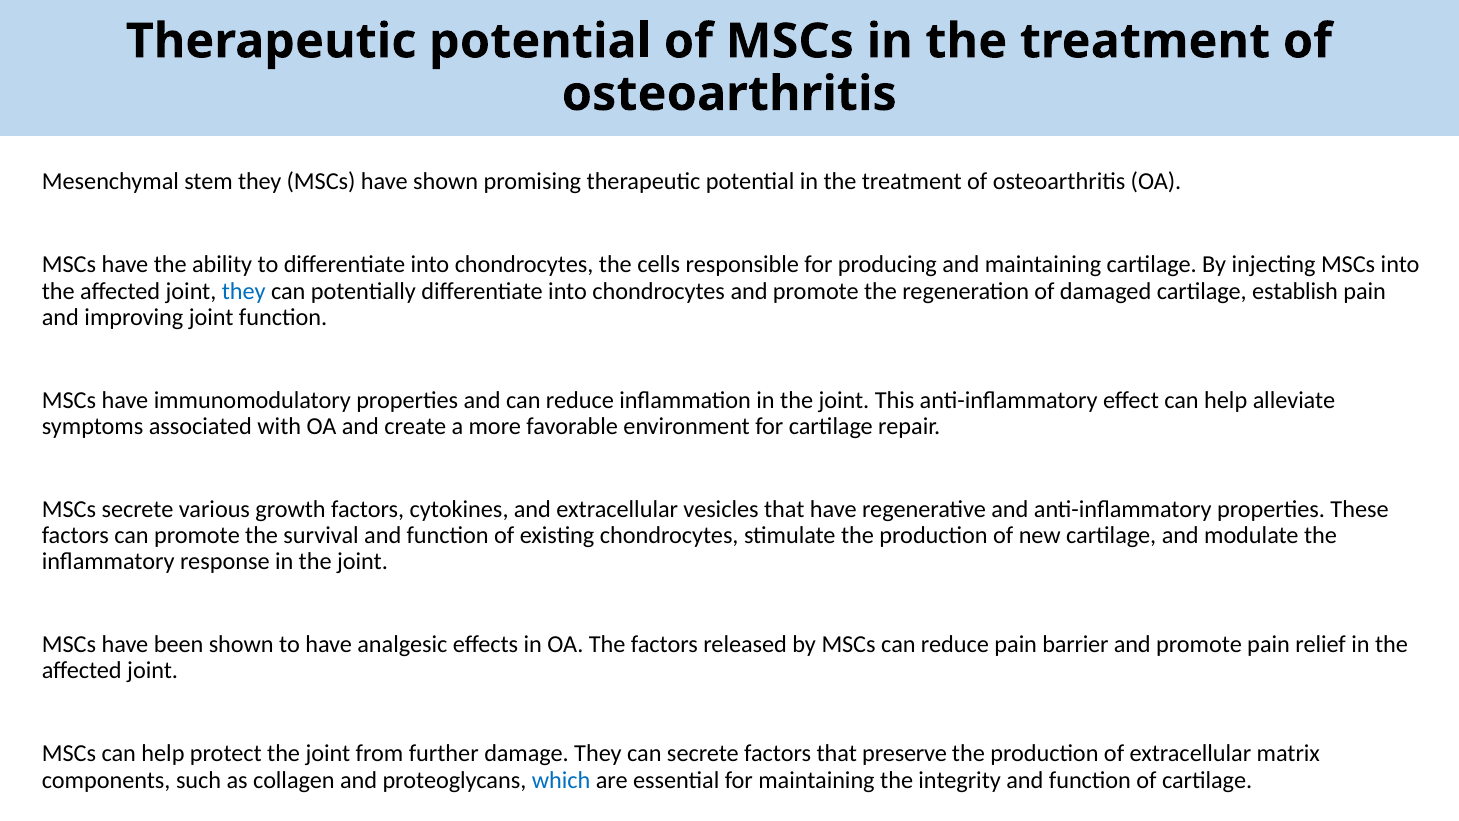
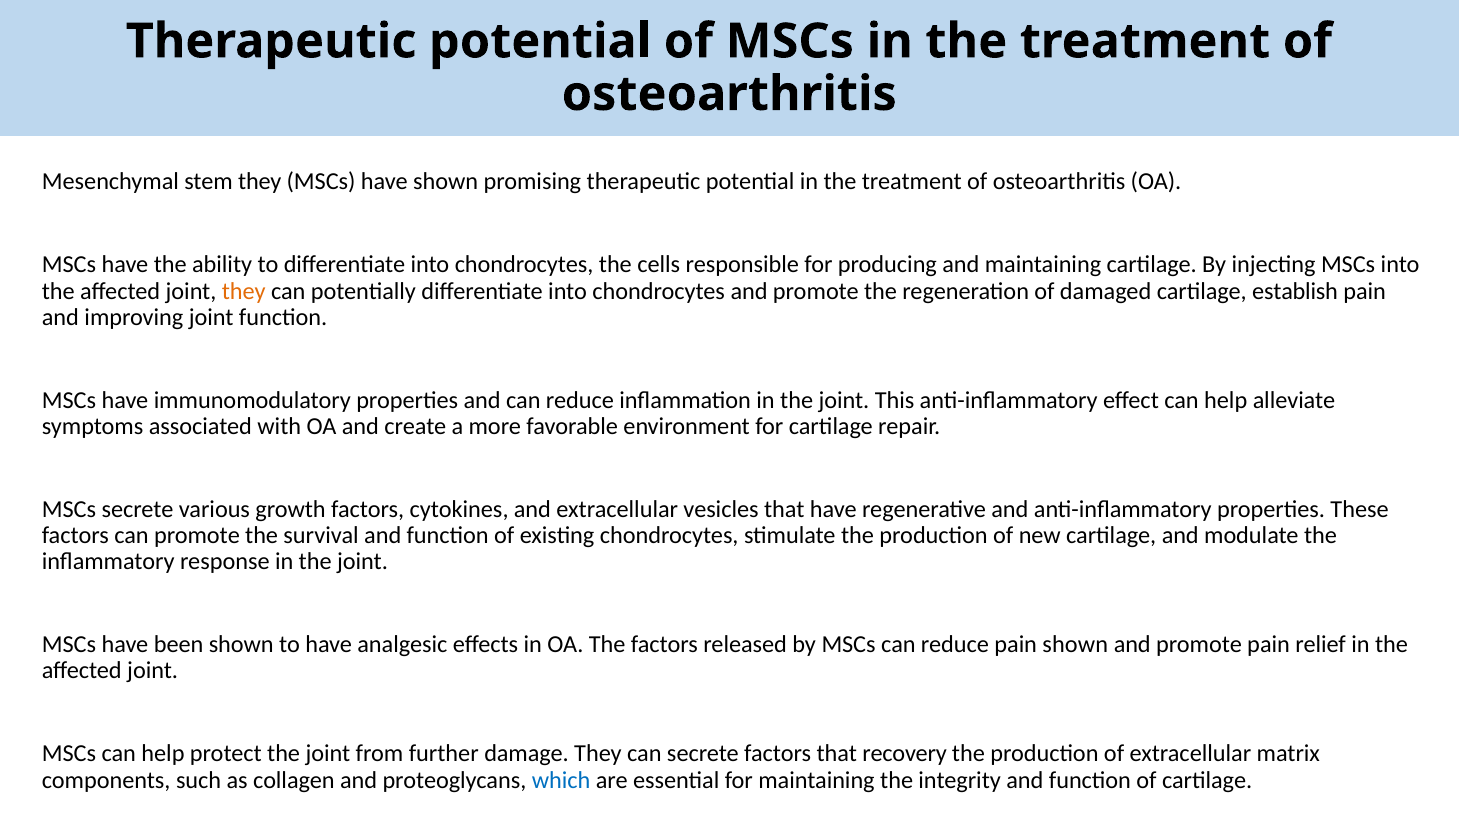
they at (244, 291) colour: blue -> orange
pain barrier: barrier -> shown
preserve: preserve -> recovery
